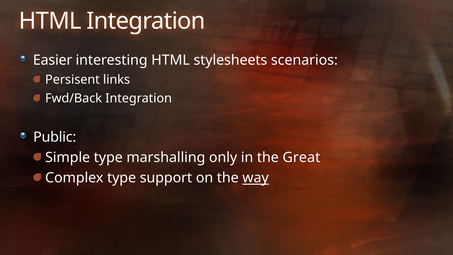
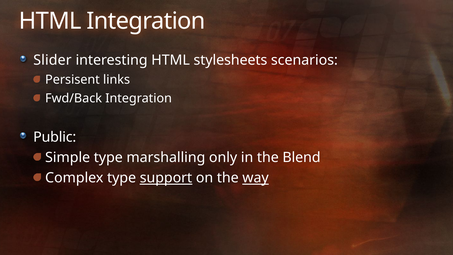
Easier: Easier -> Slider
Great: Great -> Blend
support underline: none -> present
